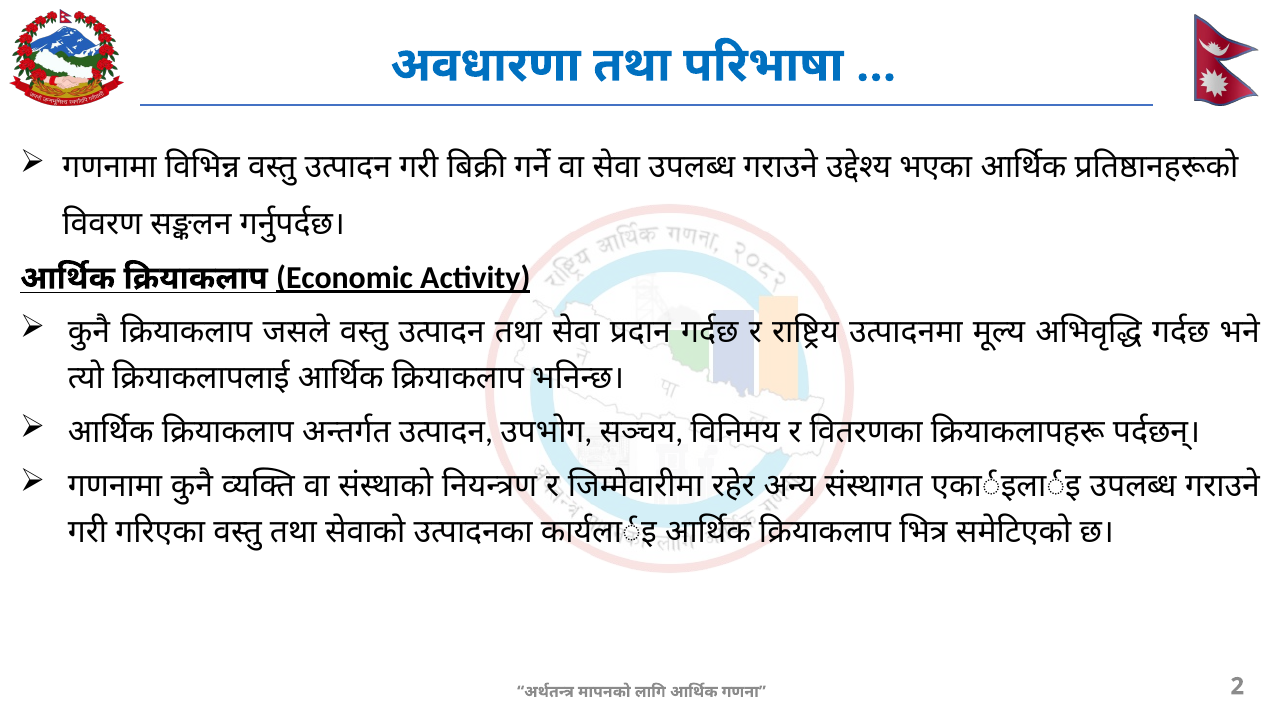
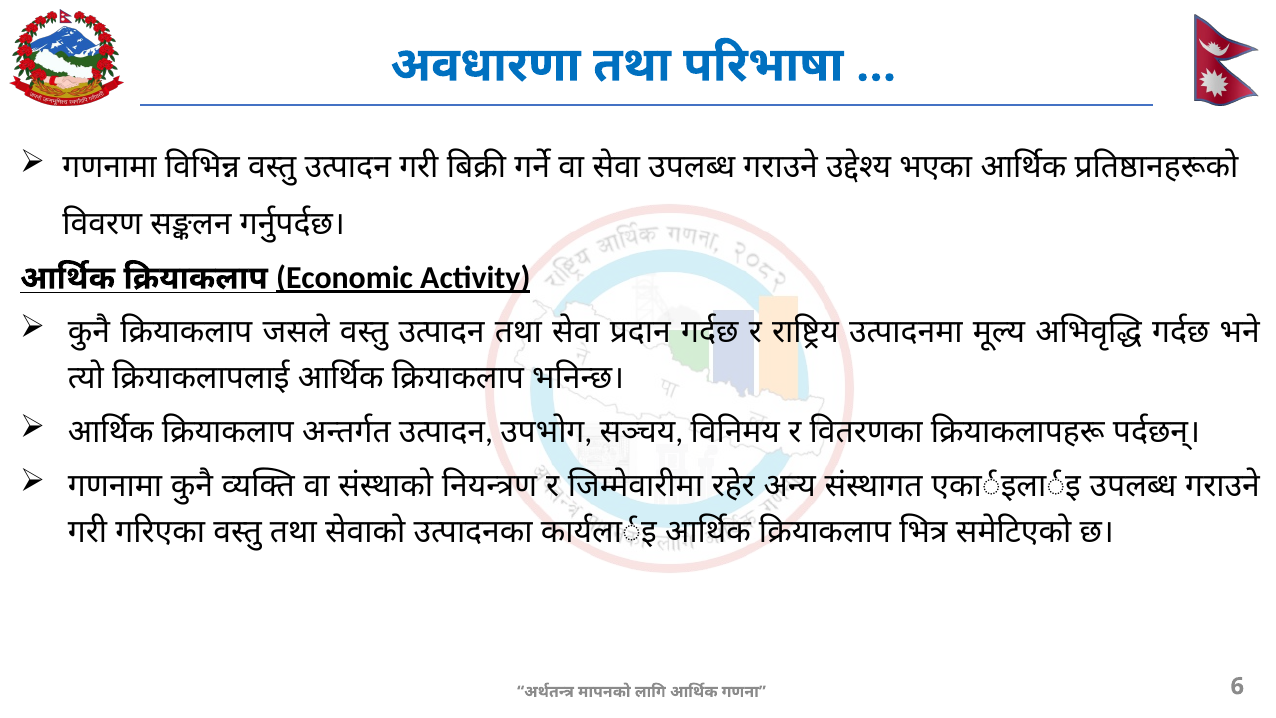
2: 2 -> 6
